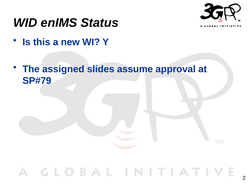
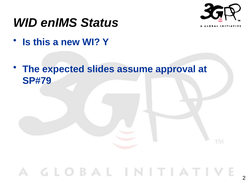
assigned: assigned -> expected
